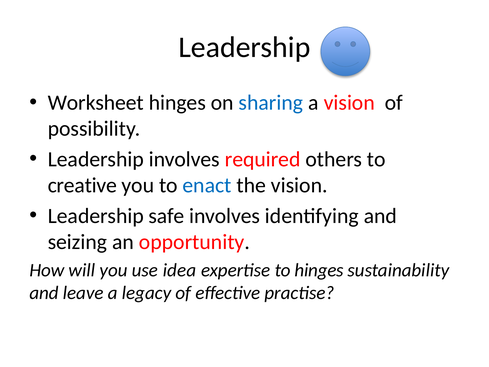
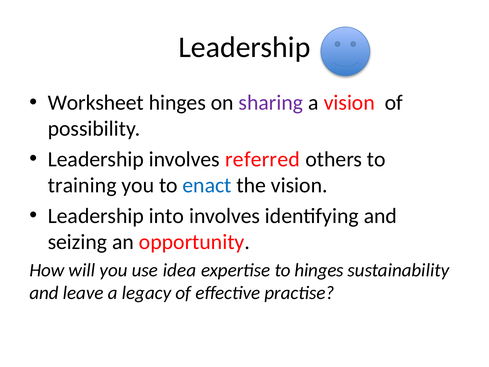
sharing colour: blue -> purple
required: required -> referred
creative: creative -> training
safe: safe -> into
